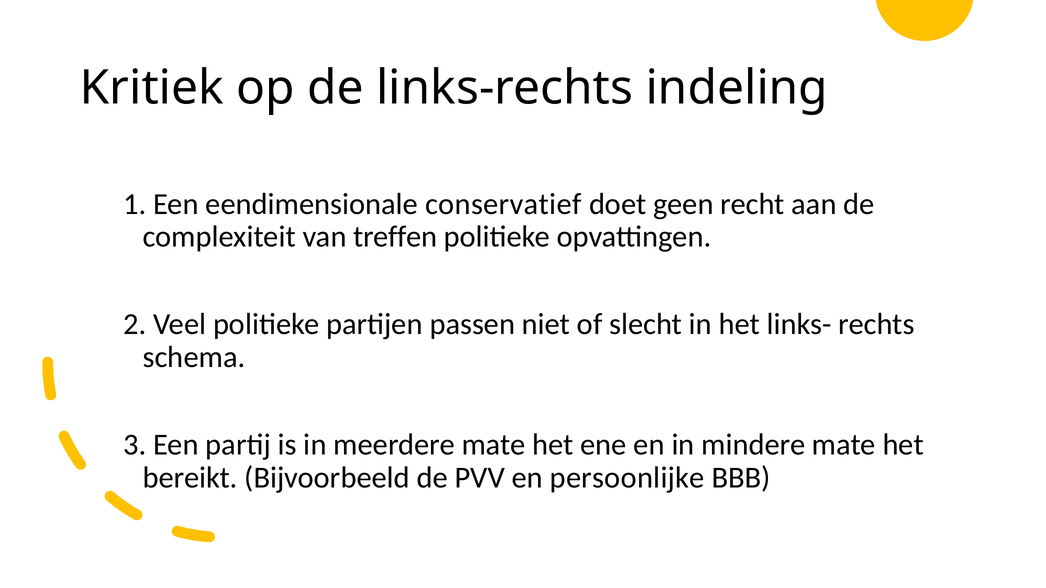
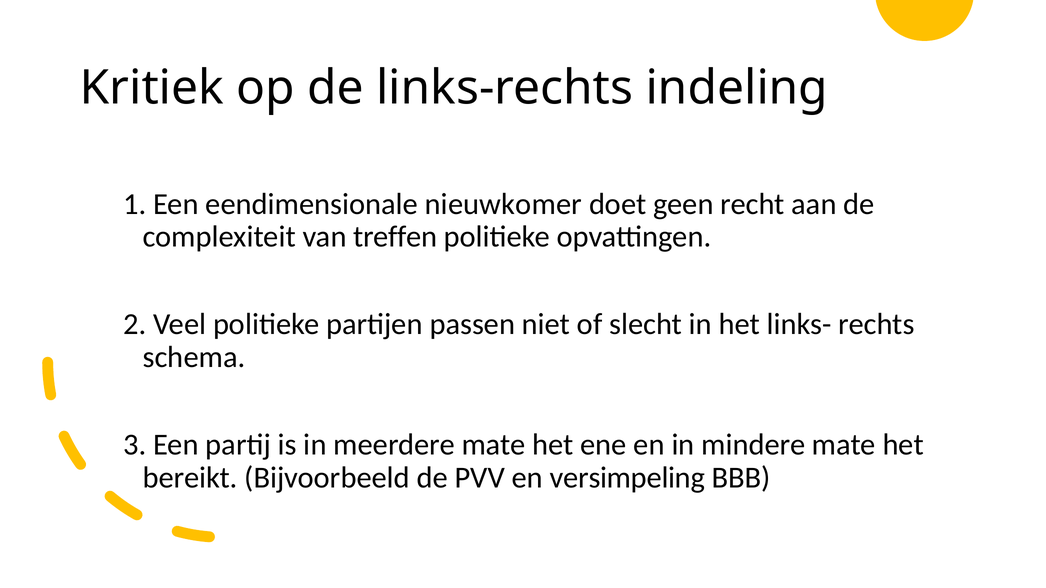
conservatief: conservatief -> nieuwkomer
persoonlijke: persoonlijke -> versimpeling
